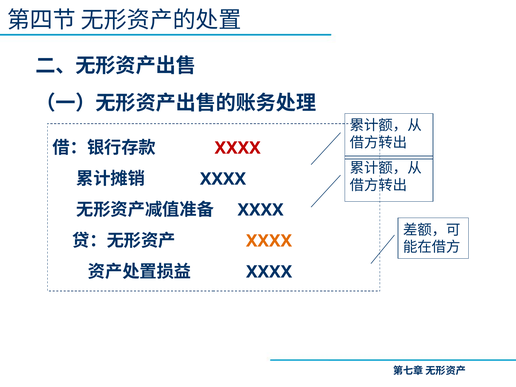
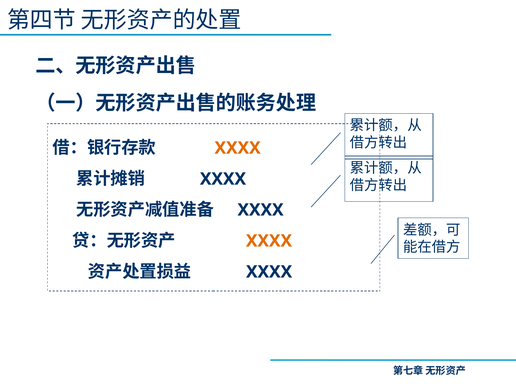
XXXX at (238, 148) colour: red -> orange
